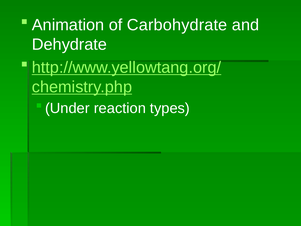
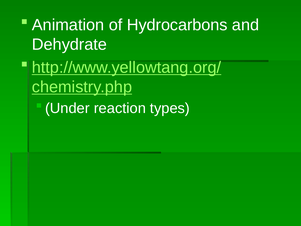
Carbohydrate: Carbohydrate -> Hydrocarbons
